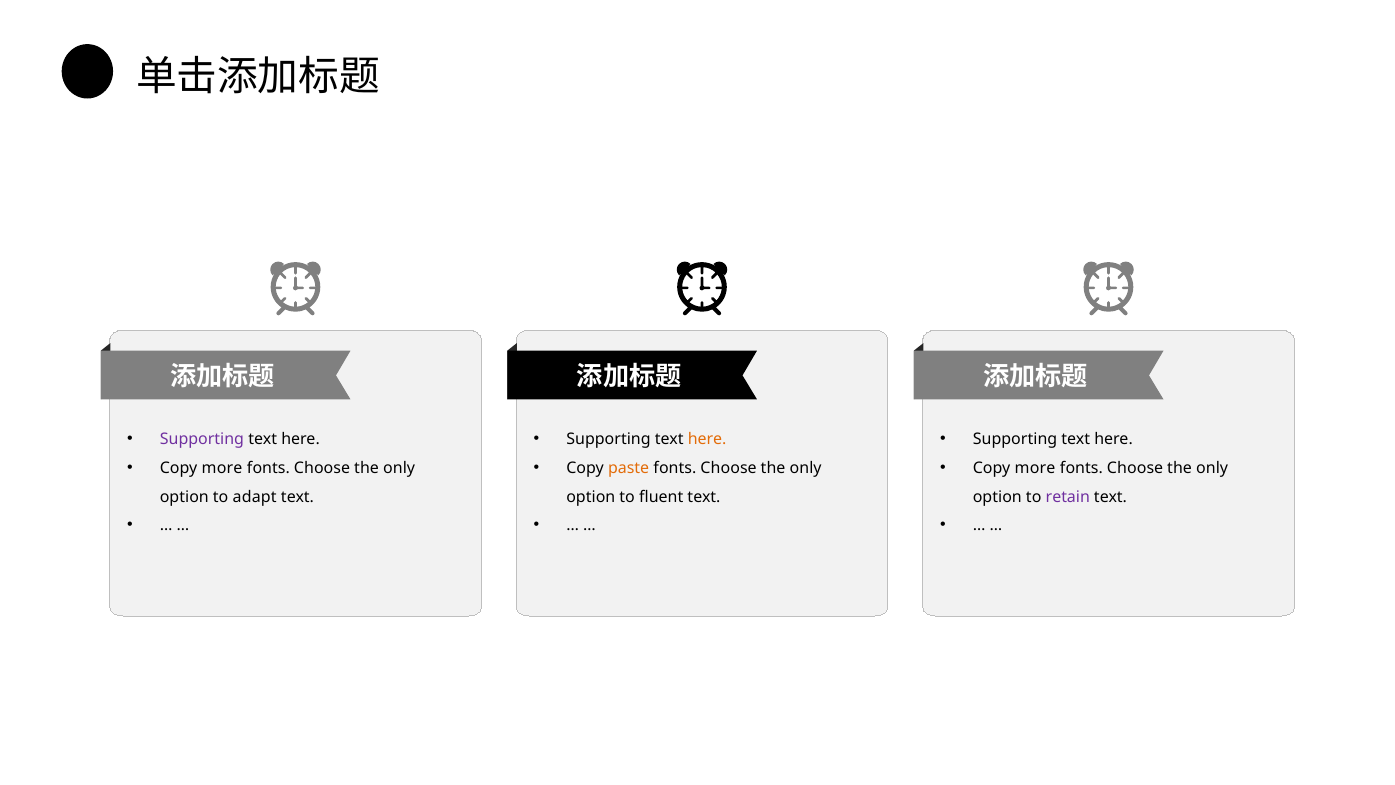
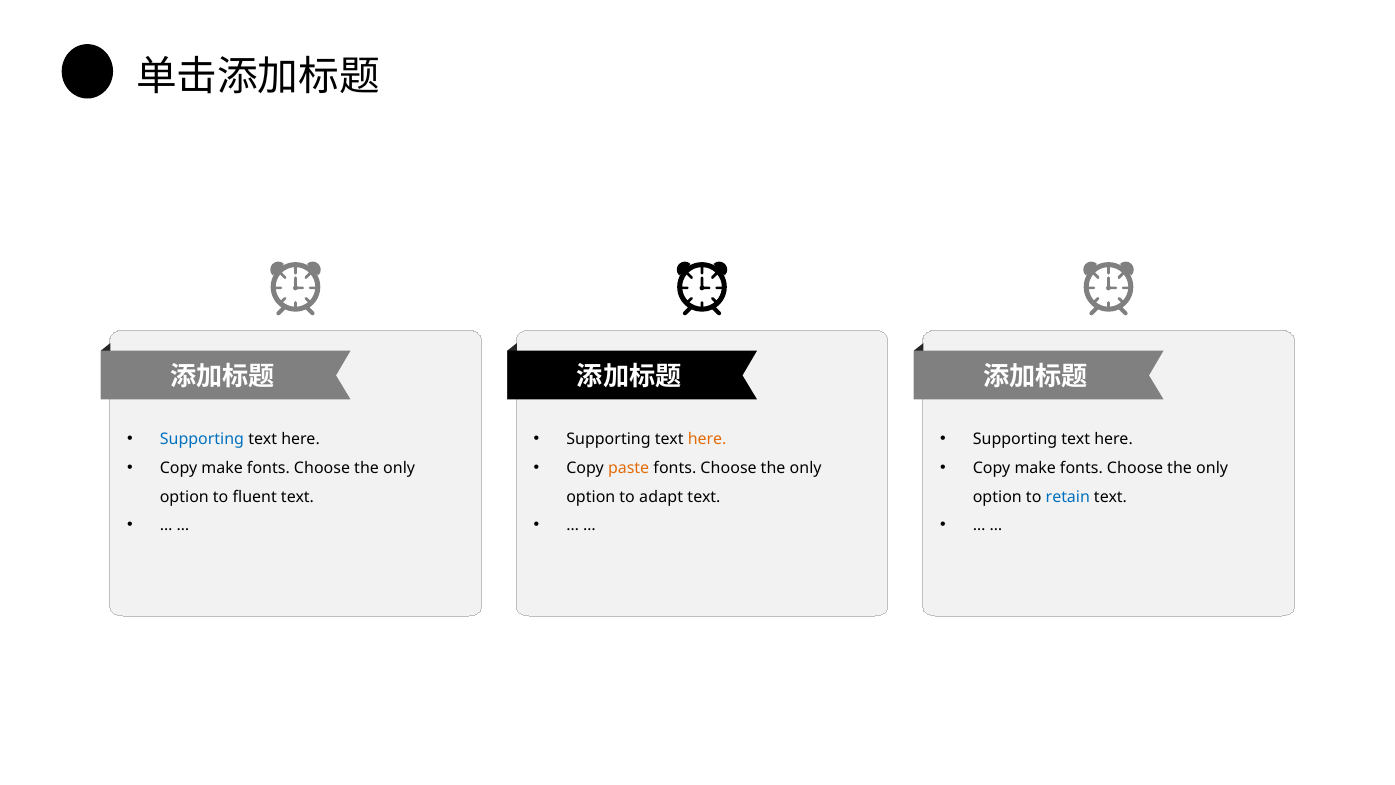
Supporting at (202, 439) colour: purple -> blue
more at (222, 468): more -> make
more at (1035, 468): more -> make
adapt: adapt -> fluent
fluent: fluent -> adapt
retain colour: purple -> blue
